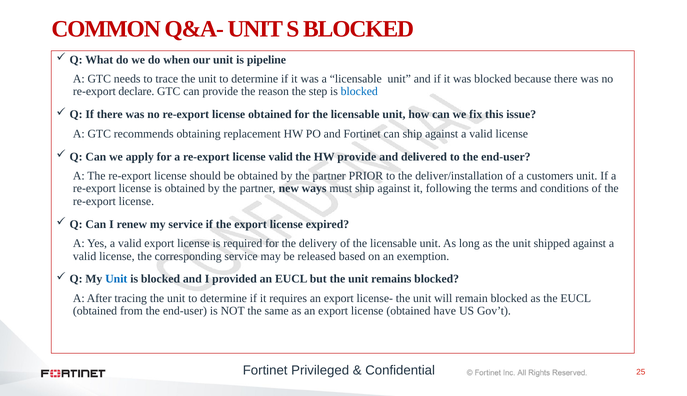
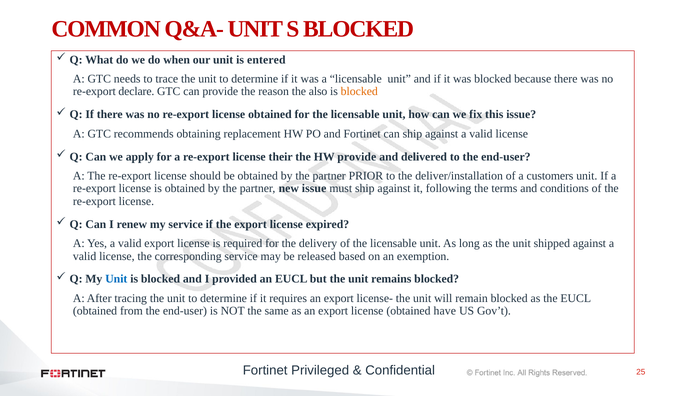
pipeline: pipeline -> entered
step: step -> also
blocked at (359, 92) colour: blue -> orange
license valid: valid -> their
new ways: ways -> issue
